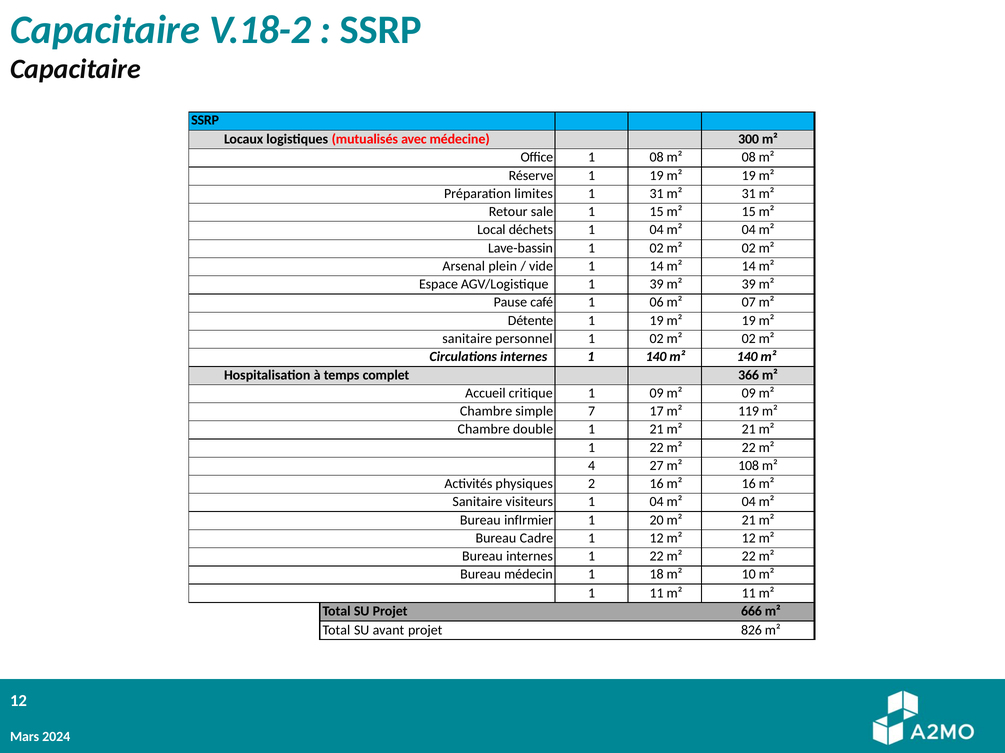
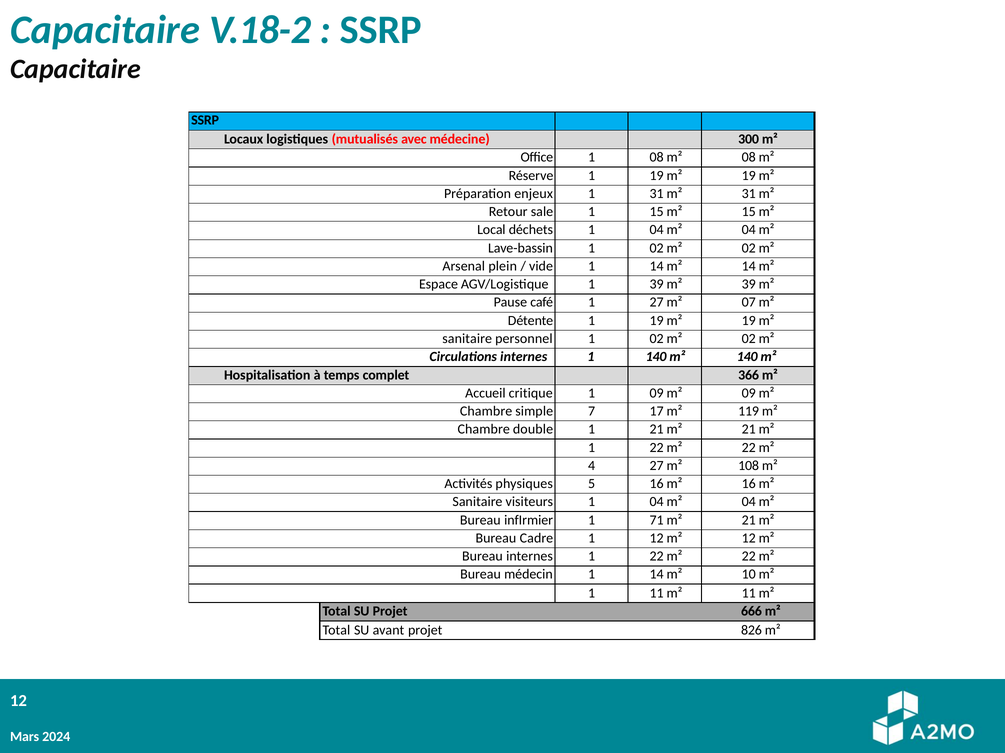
limites: limites -> enjeux
1 06: 06 -> 27
2: 2 -> 5
20: 20 -> 71
médecin 1 18: 18 -> 14
